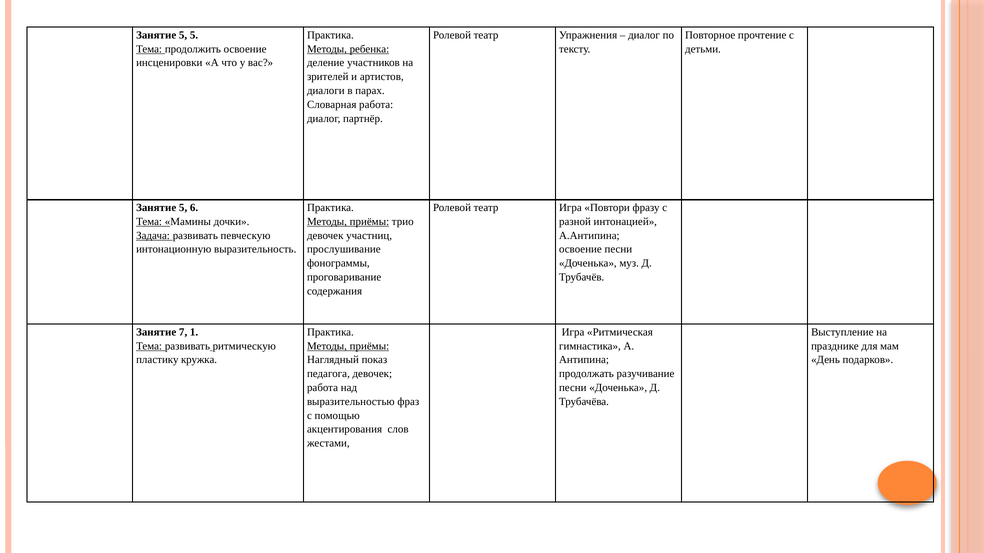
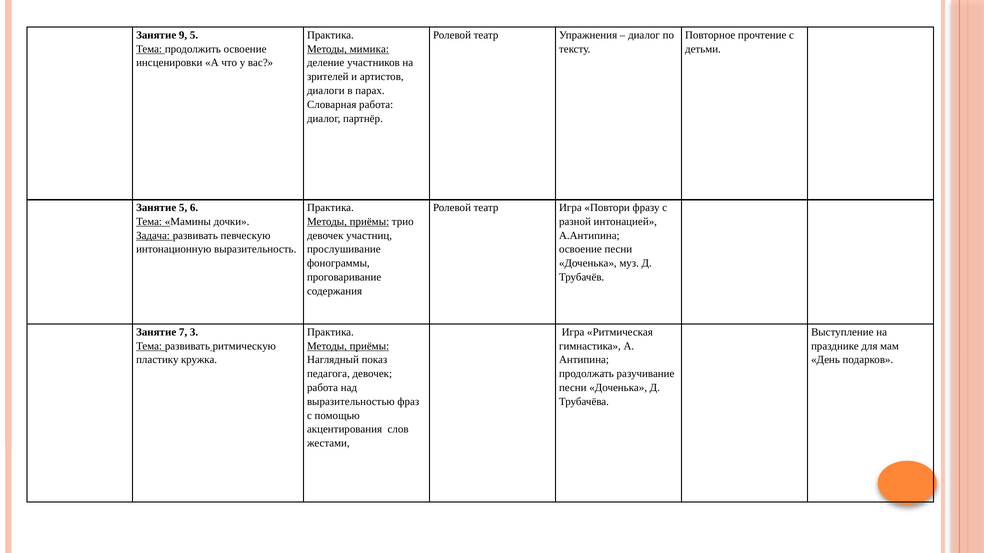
5 at (183, 35): 5 -> 9
ребенка: ребенка -> мимика
1: 1 -> 3
